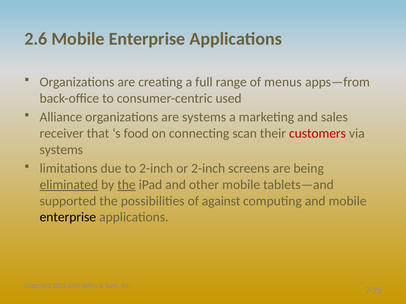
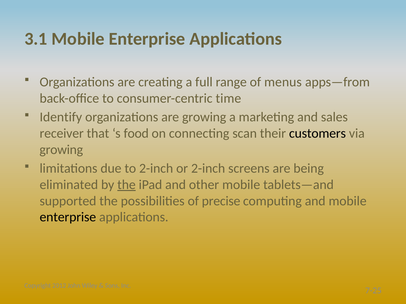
2.6: 2.6 -> 3.1
used: used -> time
Alliance: Alliance -> Identify
are systems: systems -> growing
customers colour: red -> black
systems at (61, 150): systems -> growing
eliminated underline: present -> none
against: against -> precise
